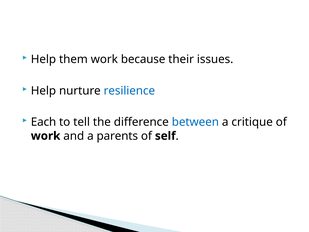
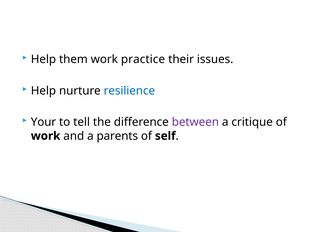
because: because -> practice
Each: Each -> Your
between colour: blue -> purple
